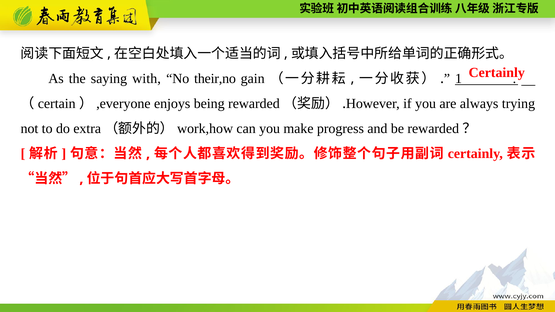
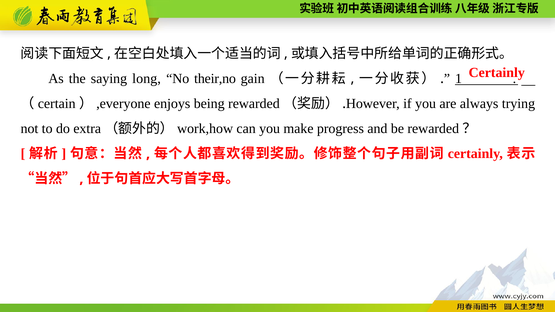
with: with -> long
